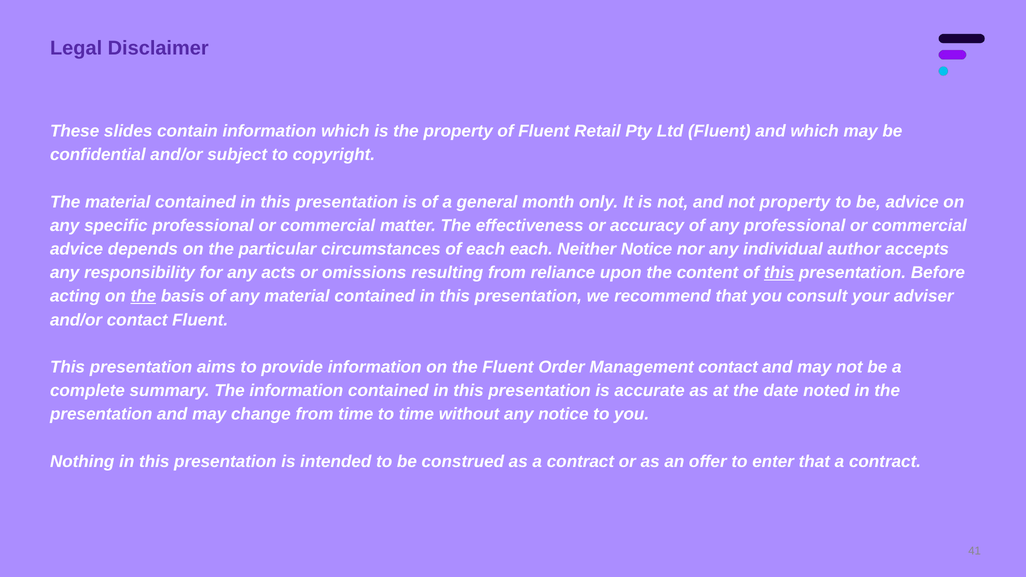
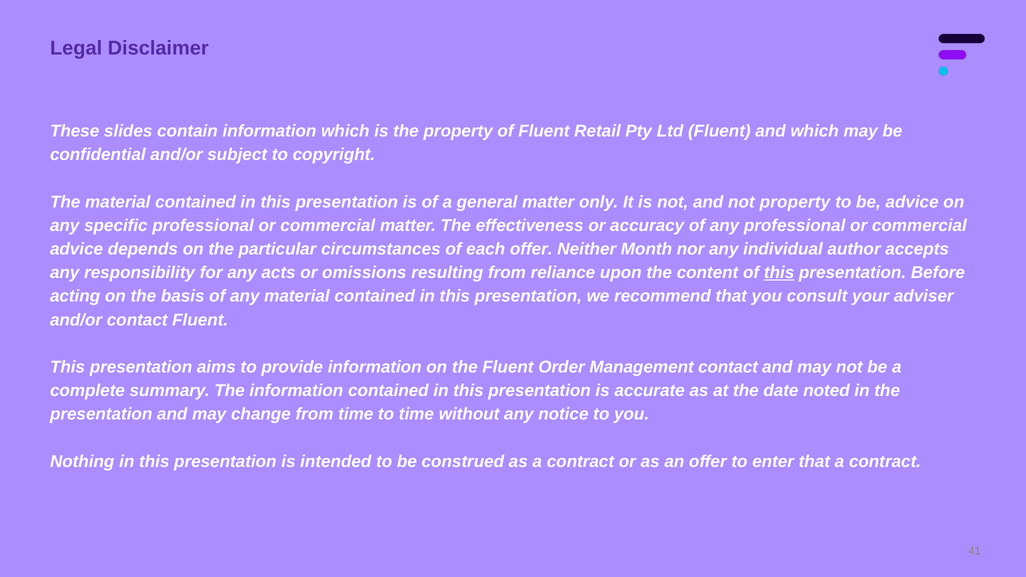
general month: month -> matter
each each: each -> offer
Neither Notice: Notice -> Month
the at (143, 296) underline: present -> none
